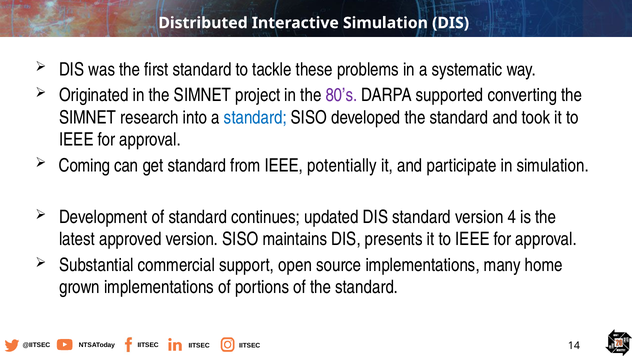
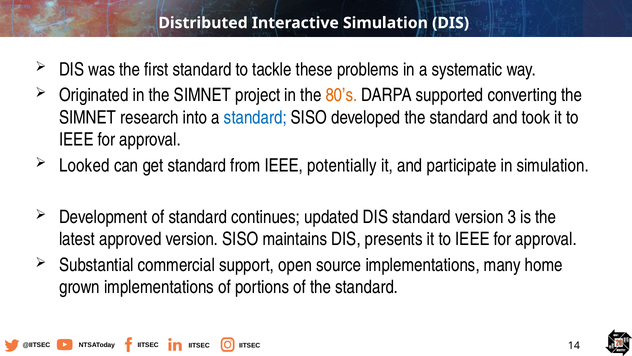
80’s colour: purple -> orange
Coming: Coming -> Looked
4: 4 -> 3
